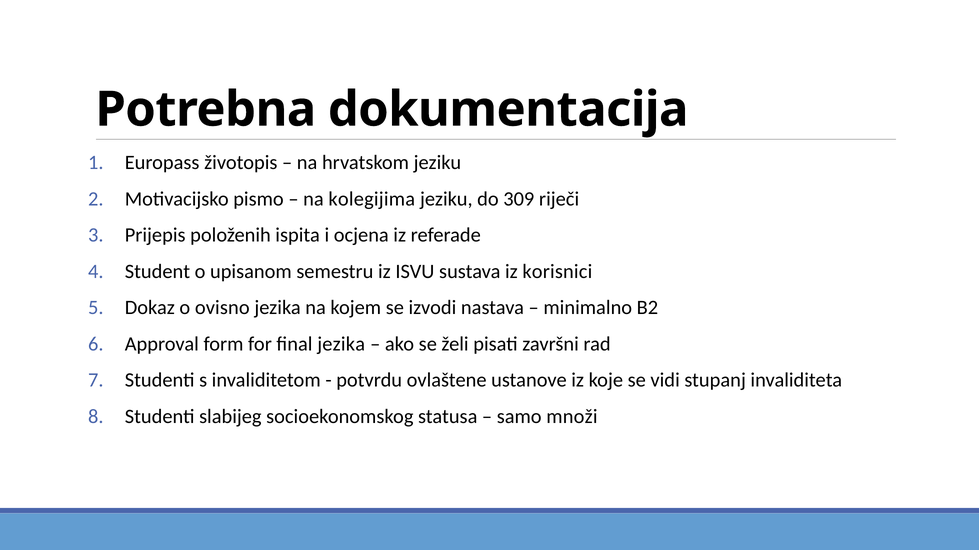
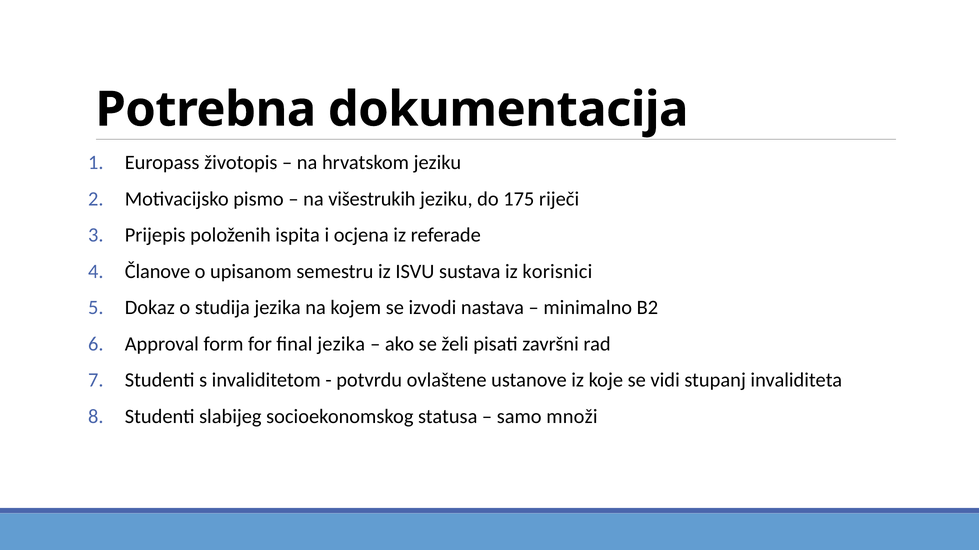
kolegijima: kolegijima -> višestrukih
309: 309 -> 175
Student: Student -> Članove
ovisno: ovisno -> studija
